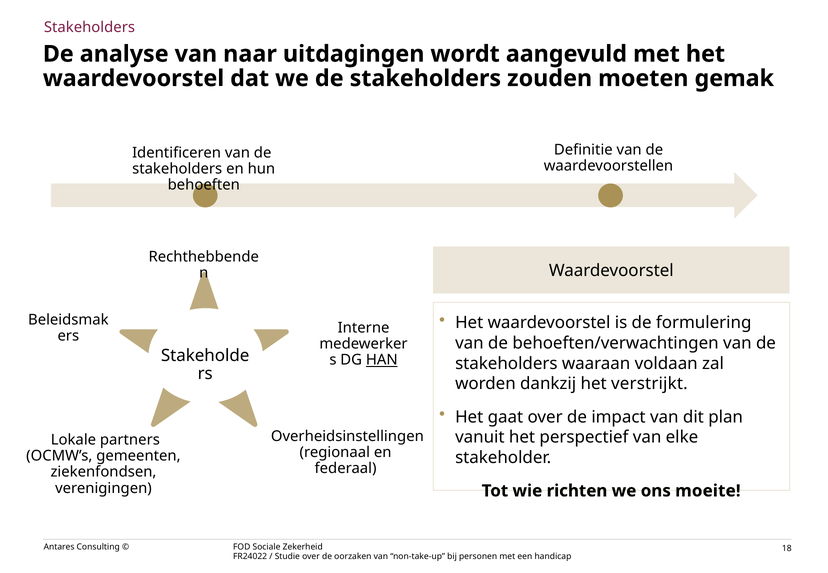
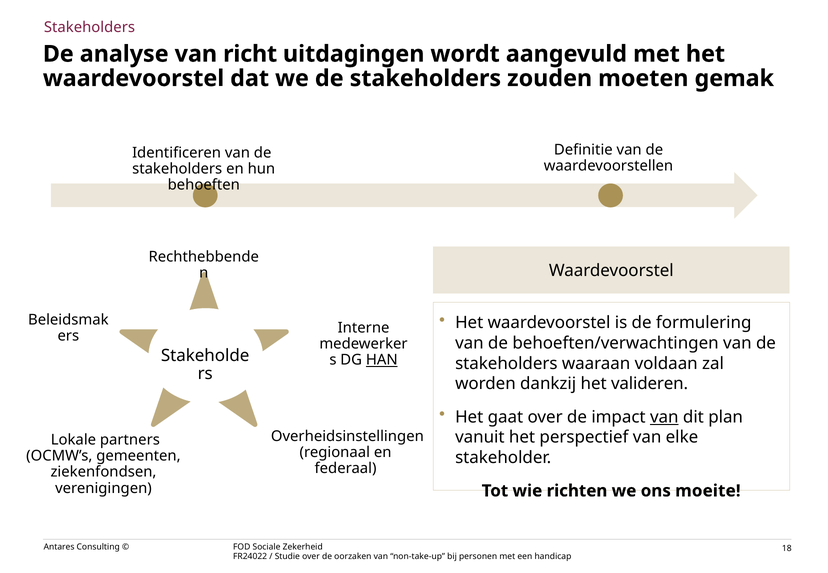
naar: naar -> richt
verstrijkt: verstrijkt -> valideren
van at (664, 417) underline: none -> present
